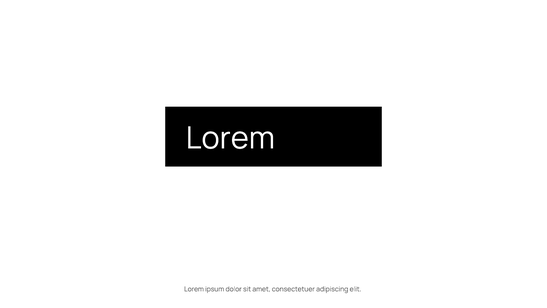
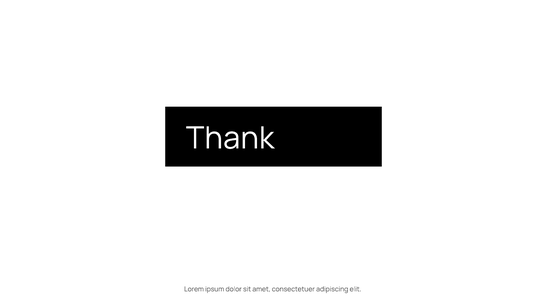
Lorem at (230, 138): Lorem -> Thank
